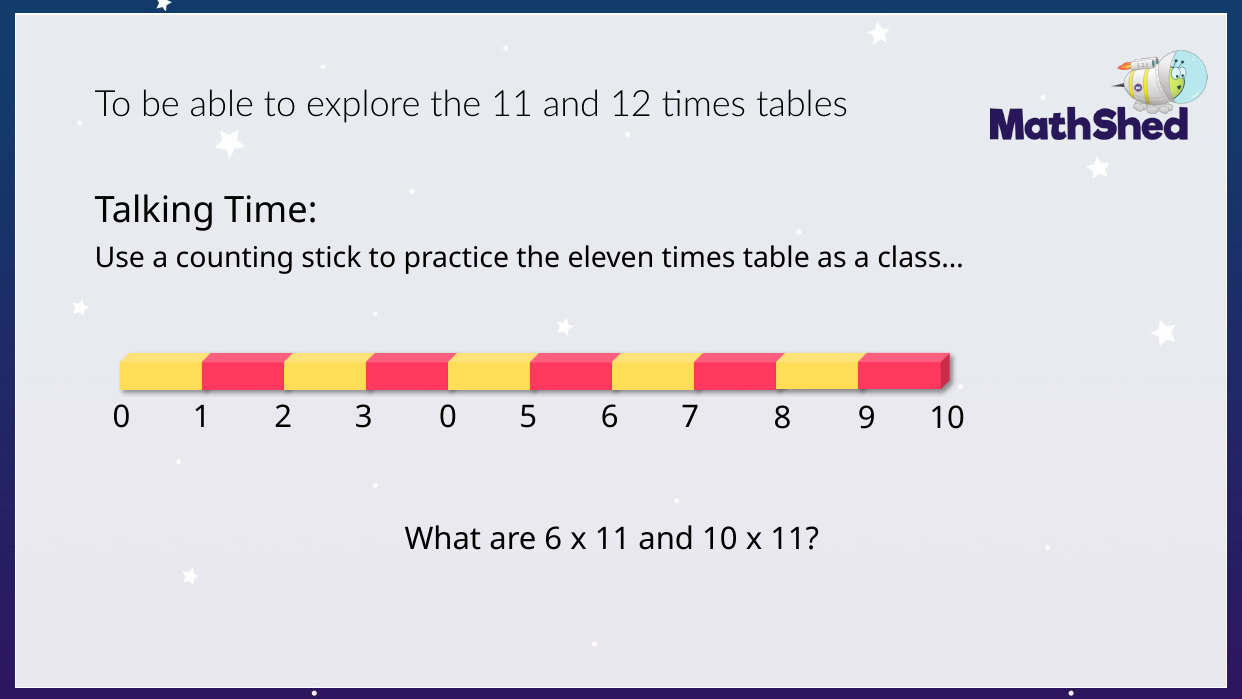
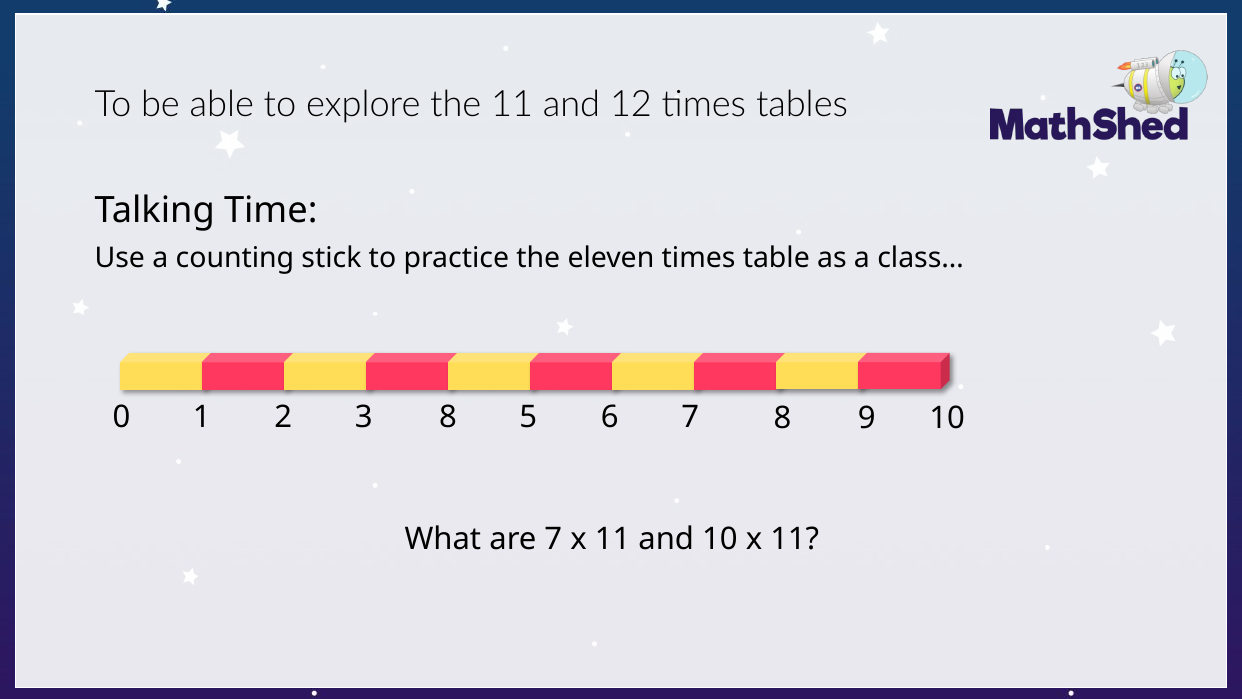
3 0: 0 -> 8
are 6: 6 -> 7
